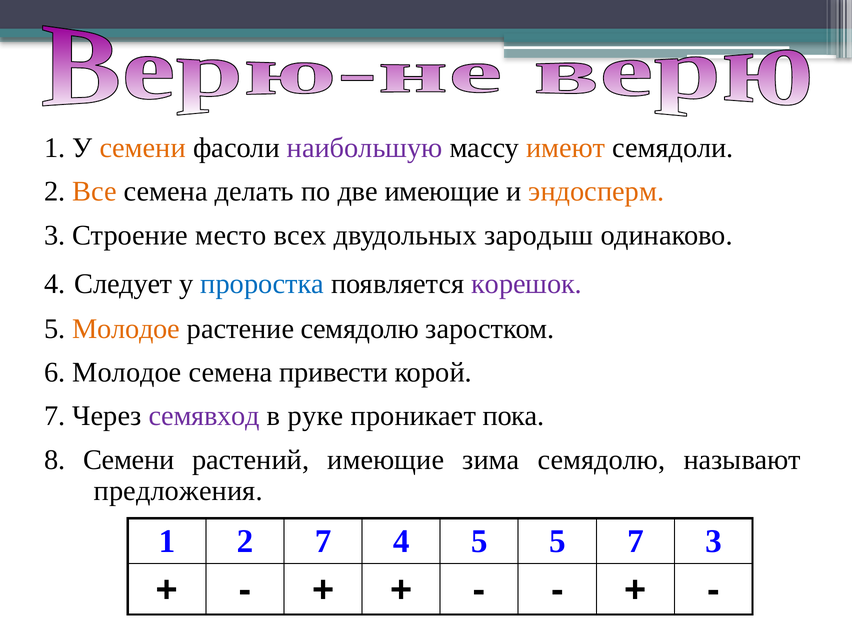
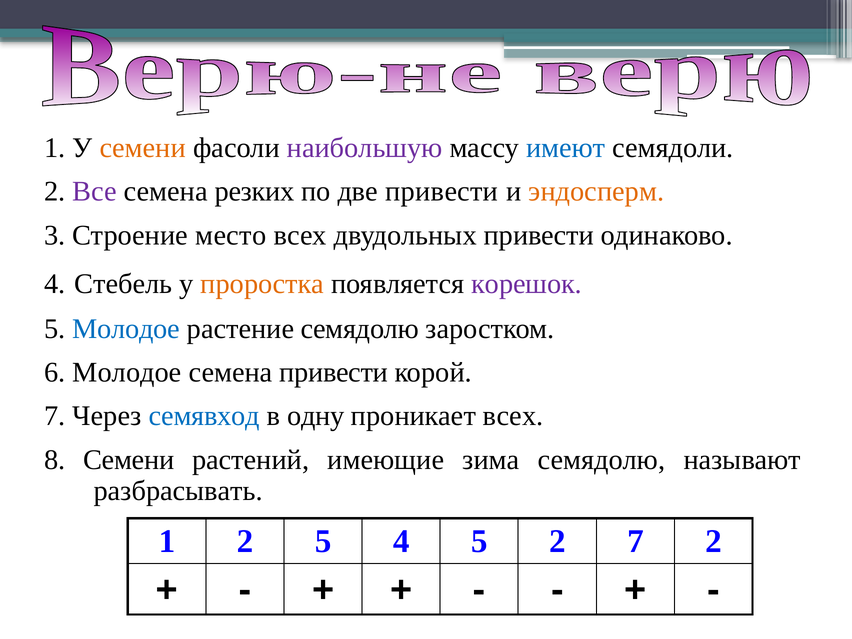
имеют colour: orange -> blue
Все colour: orange -> purple
делать: делать -> резких
две имеющие: имеющие -> привести
двудольных зародыш: зародыш -> привести
Следует: Следует -> Стебель
проростка colour: blue -> orange
Молодое at (126, 329) colour: orange -> blue
семявход colour: purple -> blue
руке: руке -> одну
проникает пока: пока -> всех
предложения: предложения -> разбрасывать
2 7: 7 -> 5
5 5: 5 -> 2
7 3: 3 -> 2
